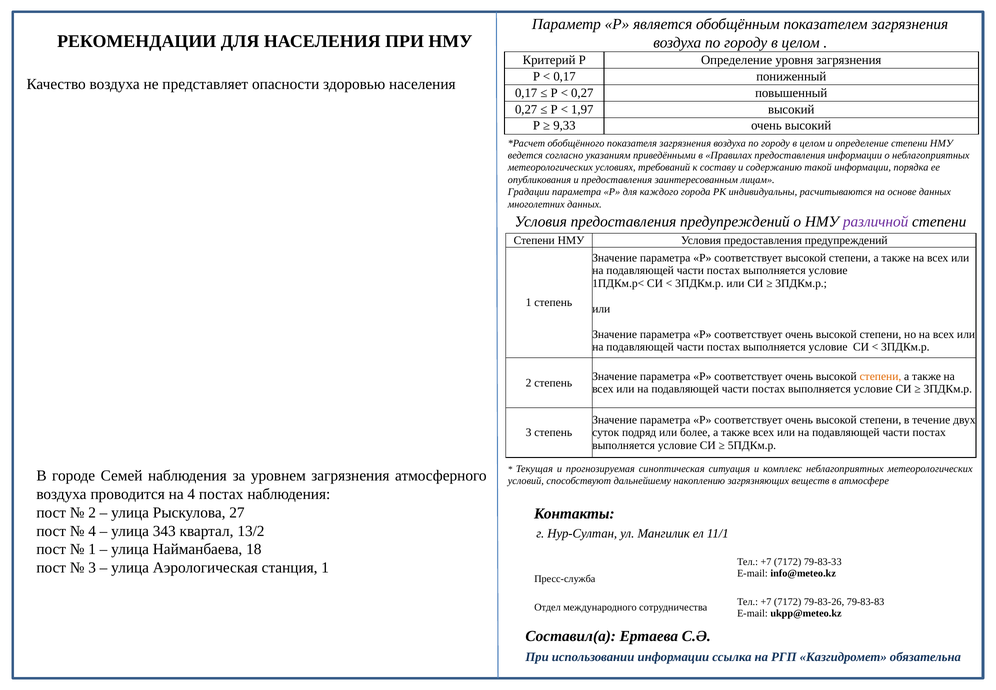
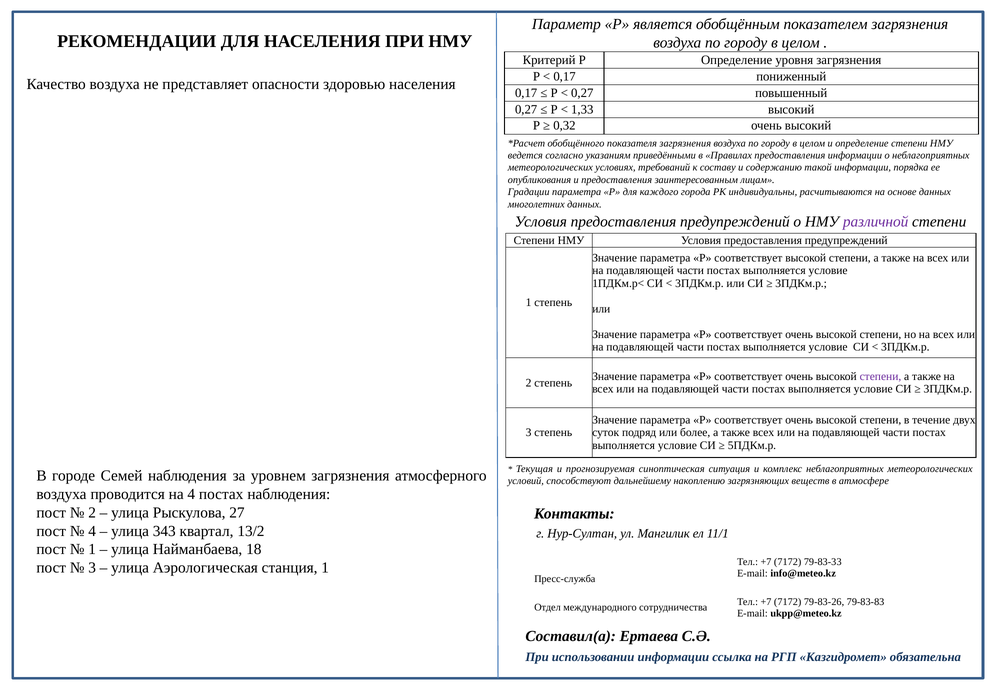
1,97: 1,97 -> 1,33
9,33: 9,33 -> 0,32
степени at (880, 376) colour: orange -> purple
